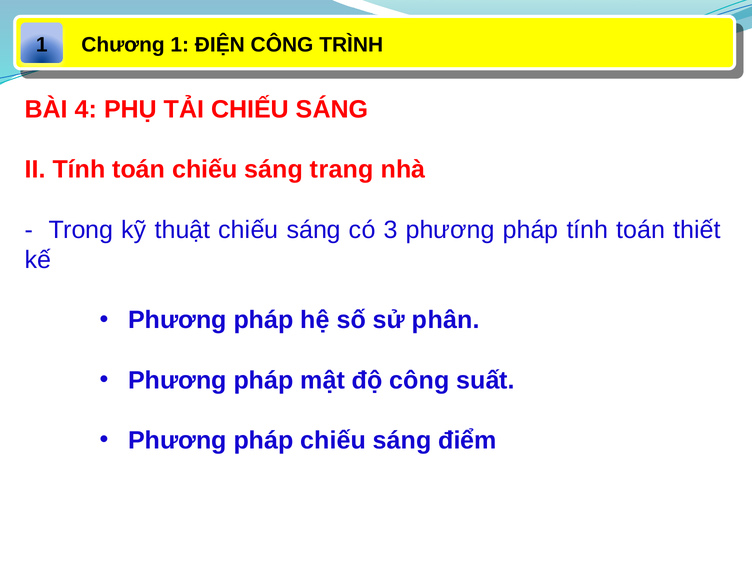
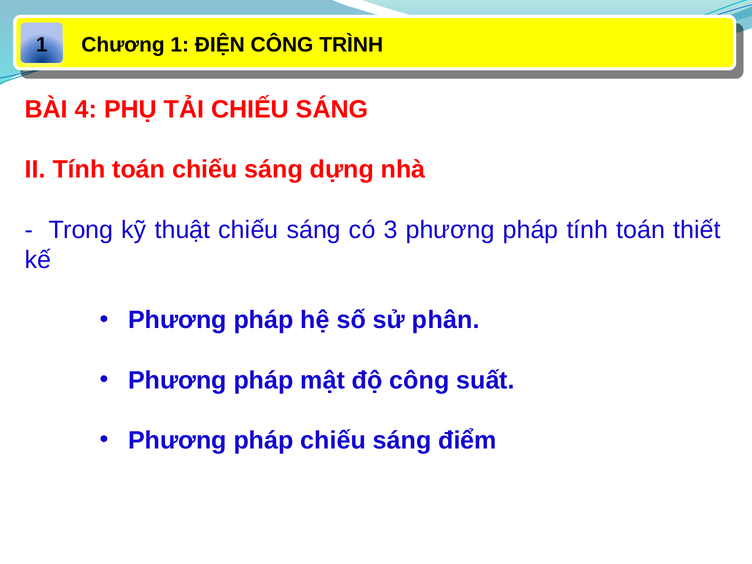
trang: trang -> dựng
